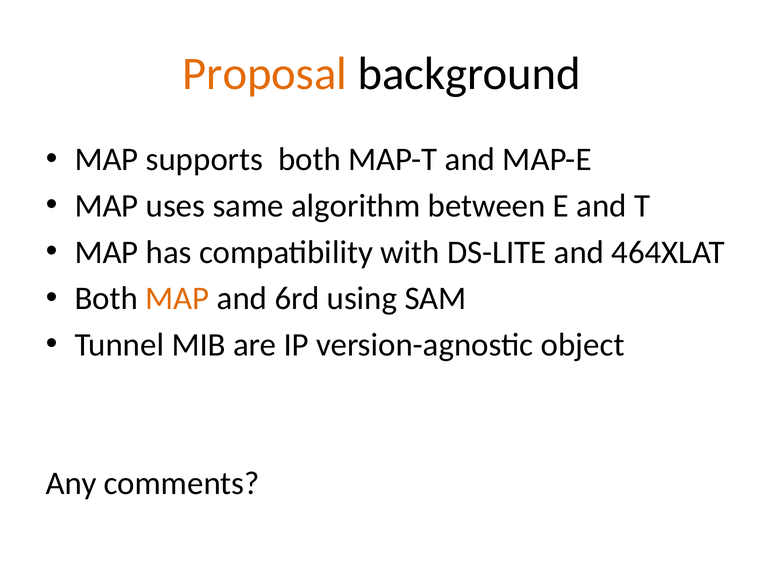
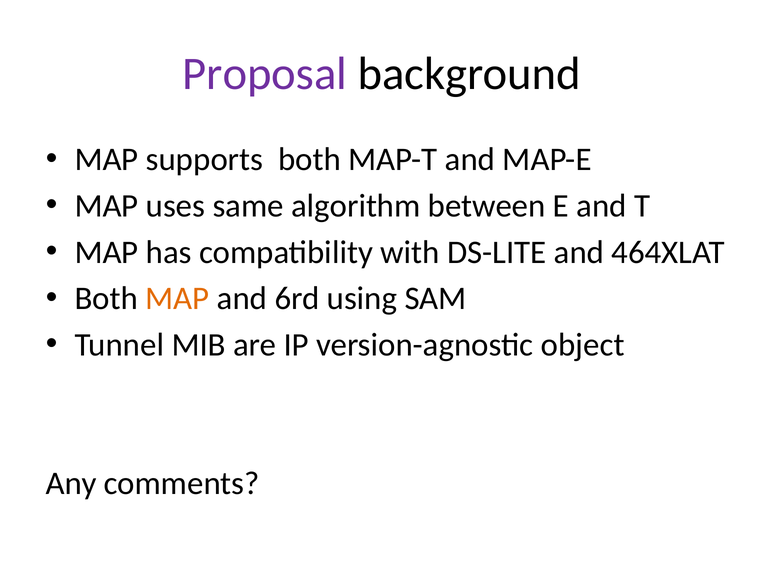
Proposal colour: orange -> purple
